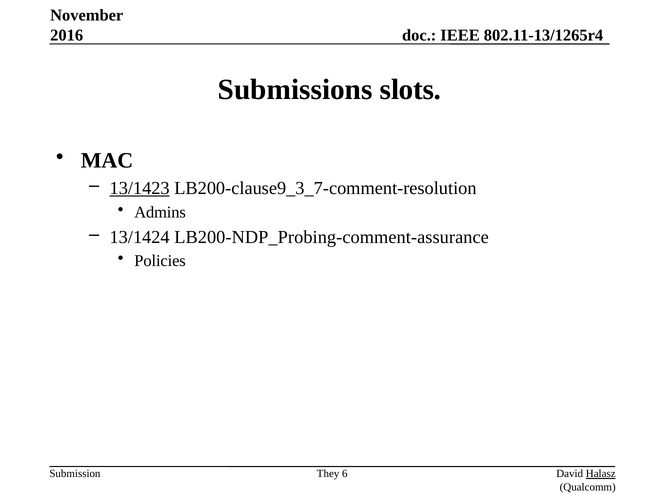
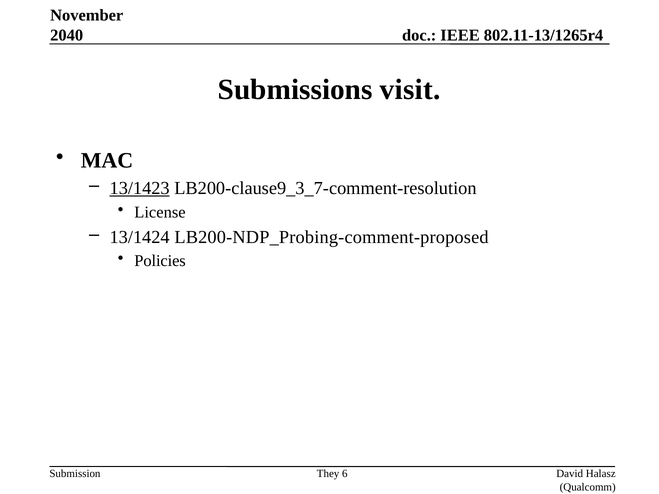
2016: 2016 -> 2040
slots: slots -> visit
Admins: Admins -> License
LB200-NDP_Probing-comment-assurance: LB200-NDP_Probing-comment-assurance -> LB200-NDP_Probing-comment-proposed
Halasz underline: present -> none
